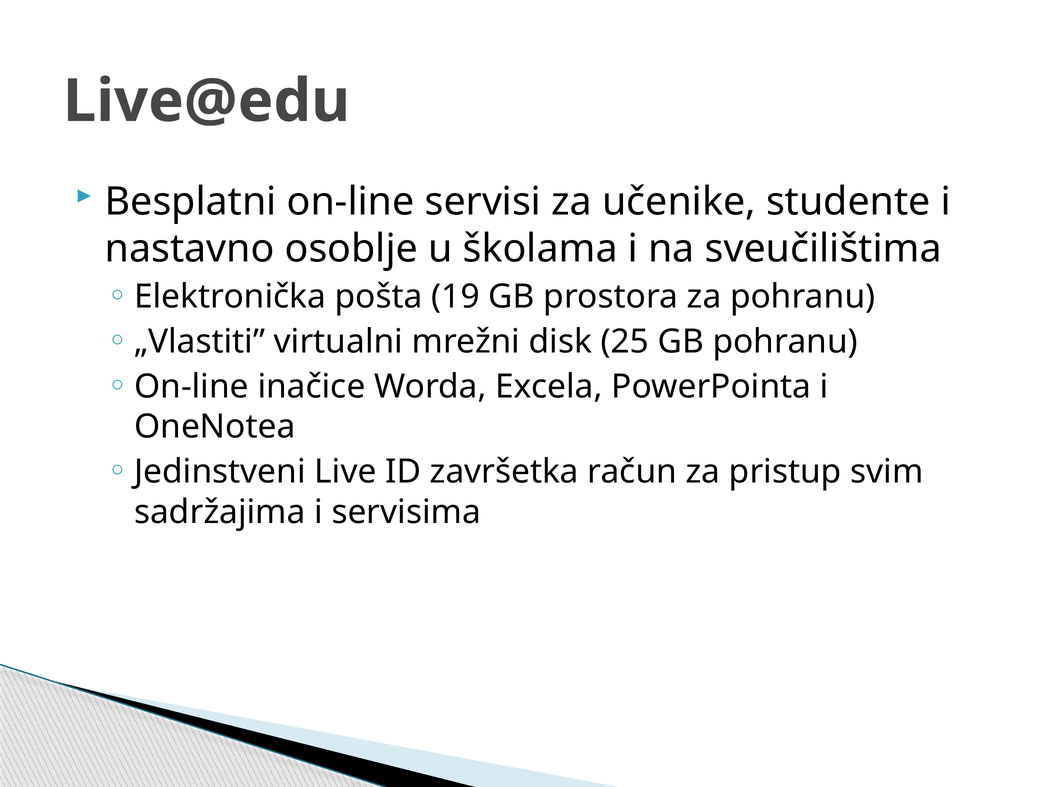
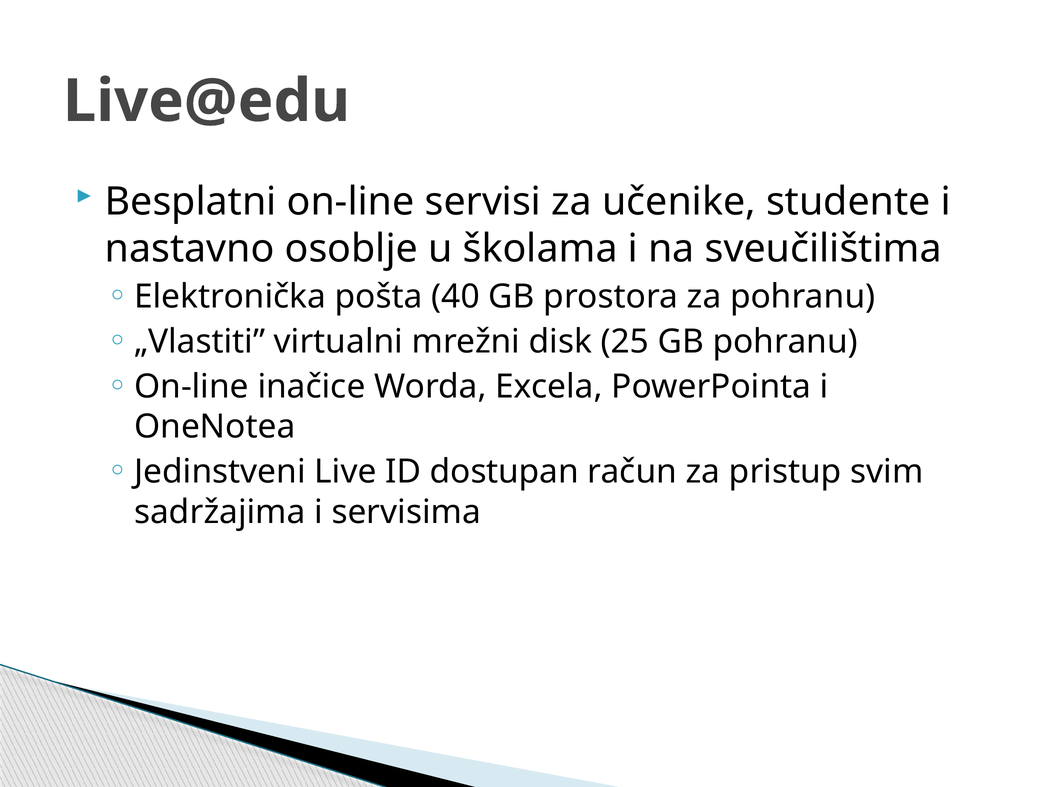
19: 19 -> 40
završetka: završetka -> dostupan
